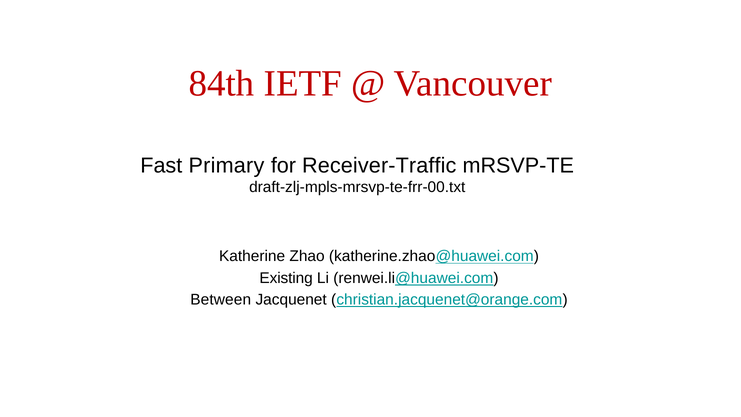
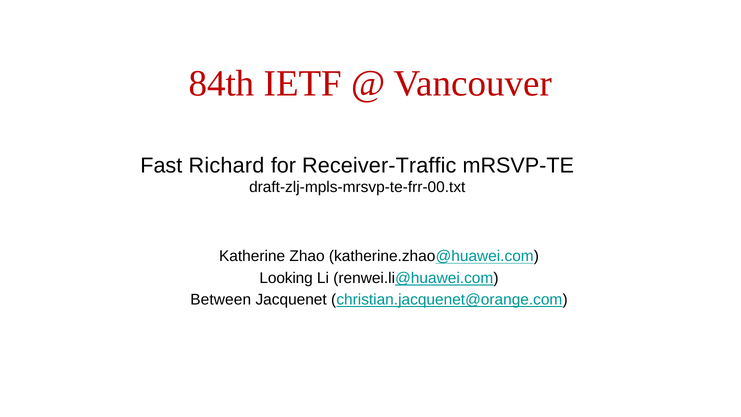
Primary: Primary -> Richard
Existing: Existing -> Looking
